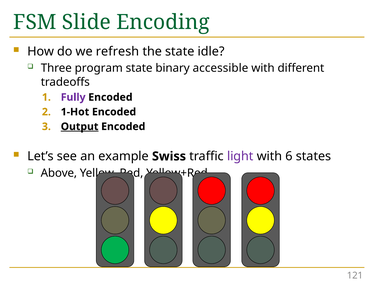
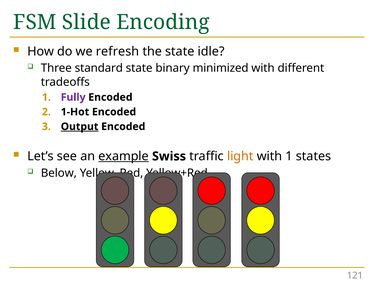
program: program -> standard
accessible: accessible -> minimized
example underline: none -> present
light colour: purple -> orange
with 6: 6 -> 1
Above: Above -> Below
